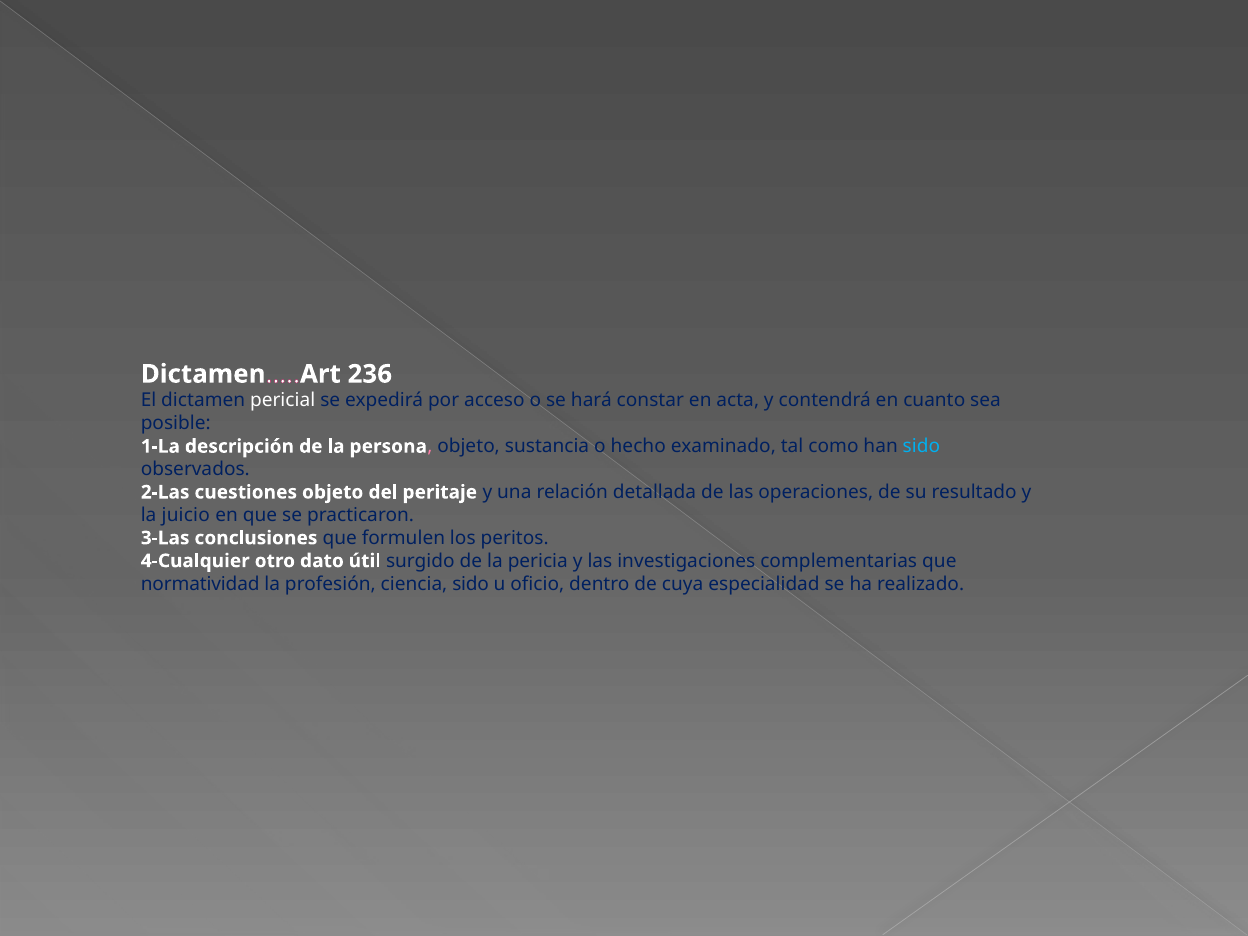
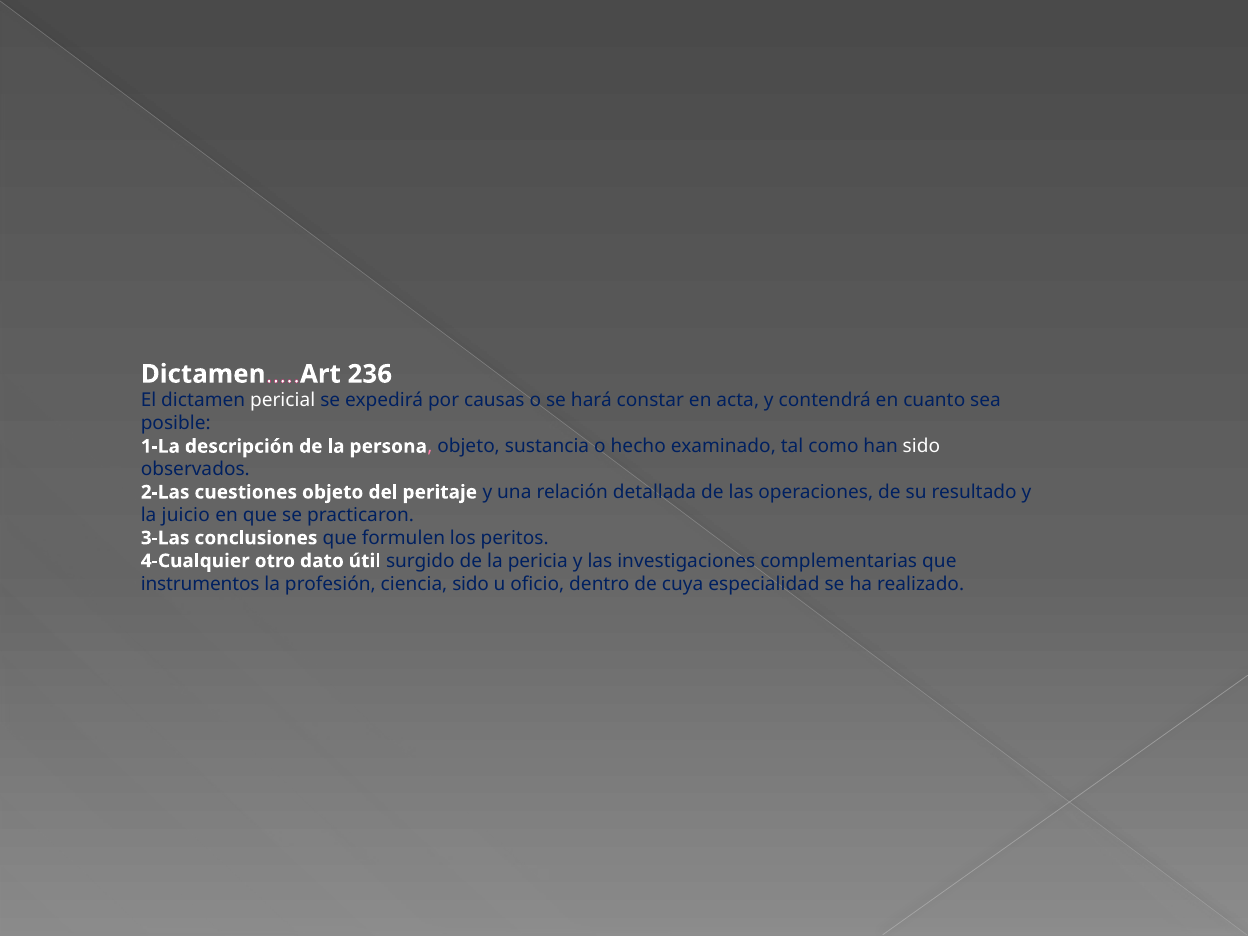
acceso: acceso -> causas
sido at (921, 446) colour: light blue -> white
normatividad: normatividad -> instrumentos
